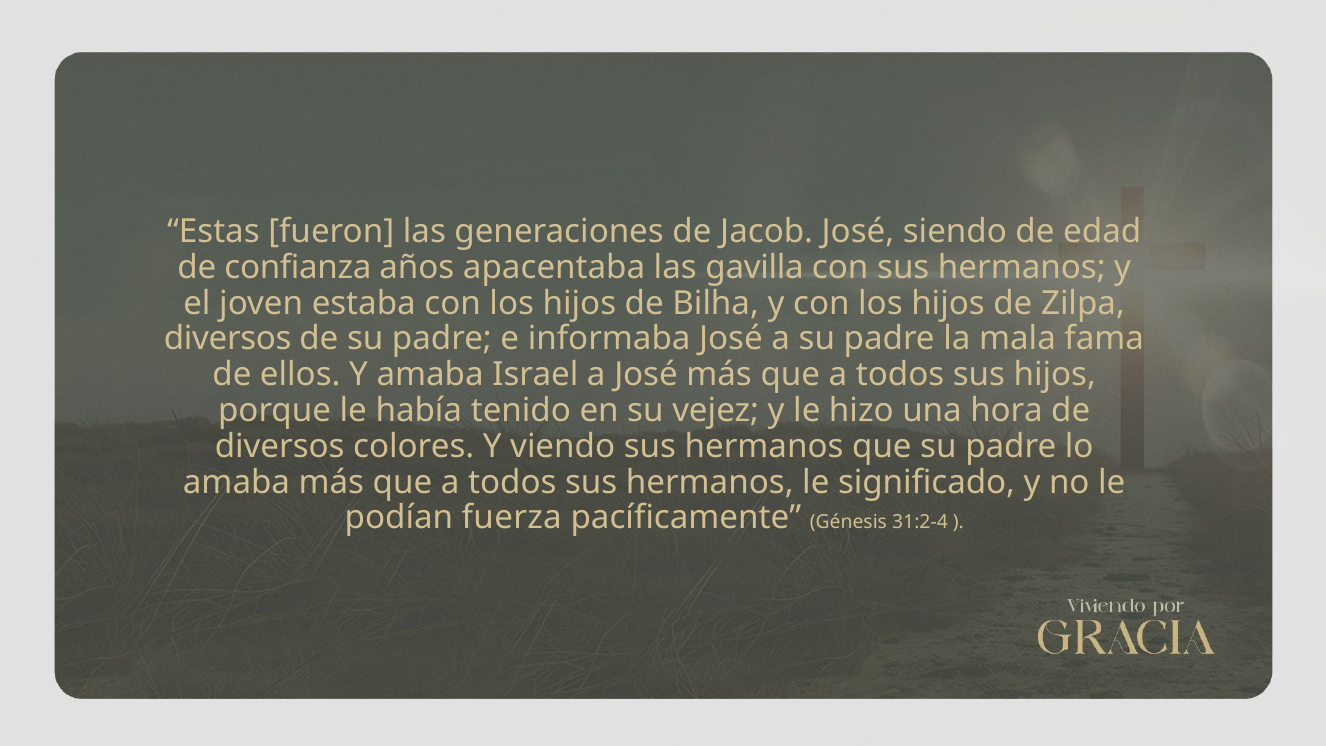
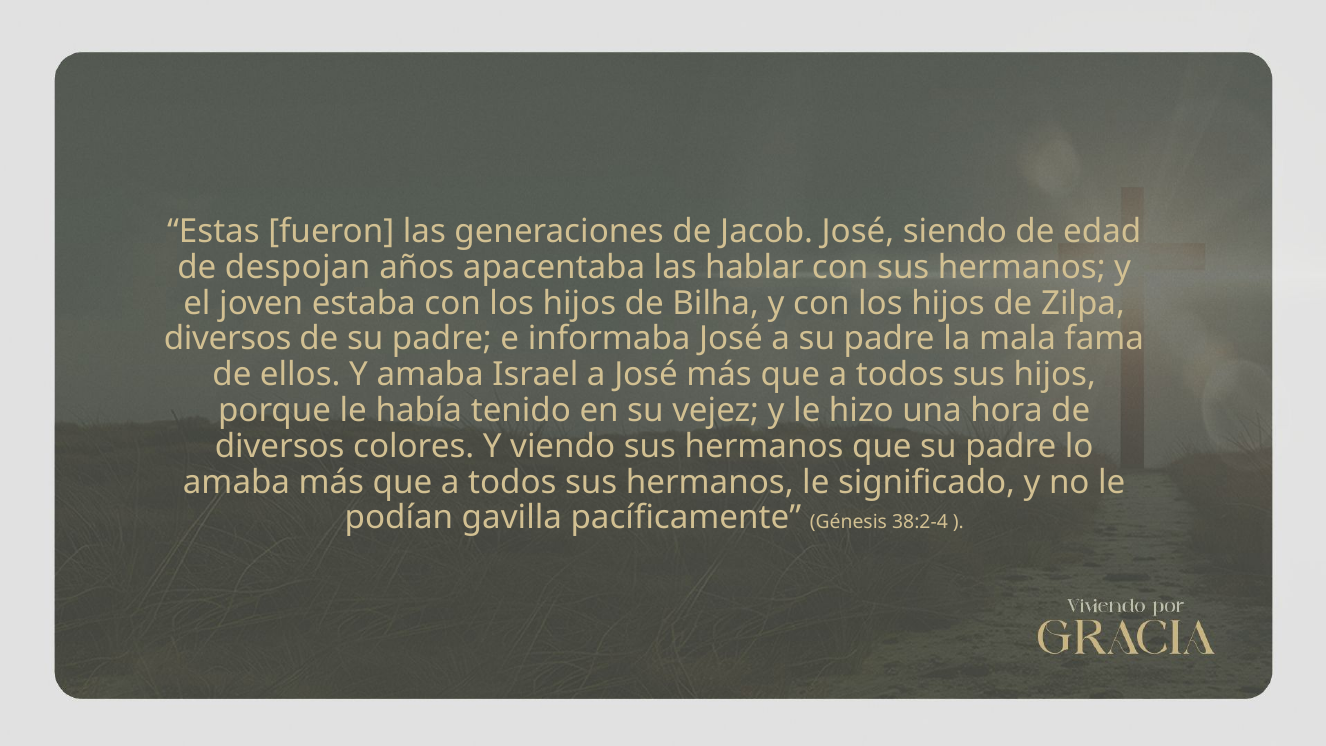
confianza: confianza -> despojan
gavilla: gavilla -> hablar
fuerza: fuerza -> gavilla
31:2-4: 31:2-4 -> 38:2-4
